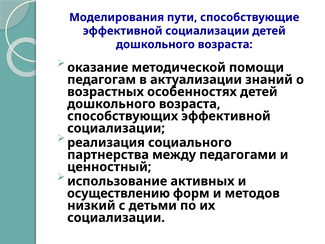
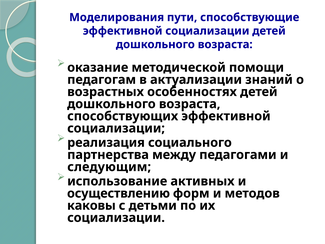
ценностный: ценностный -> следующим
низкий: низкий -> каковы
